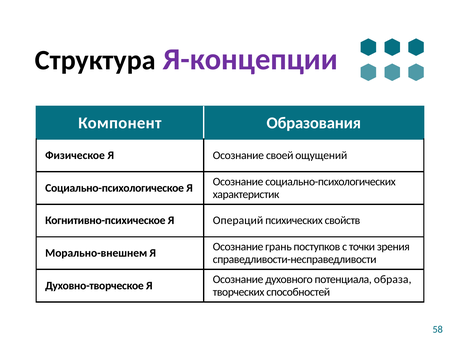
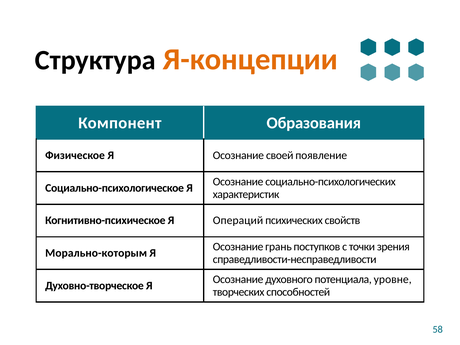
Я-концепции colour: purple -> orange
ощущений: ощущений -> появление
Морально-внешнем: Морально-внешнем -> Морально-которым
образа: образа -> уровне
